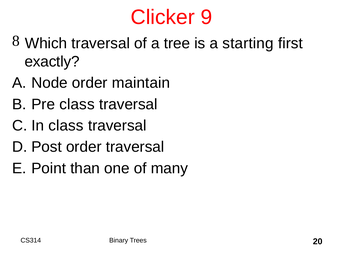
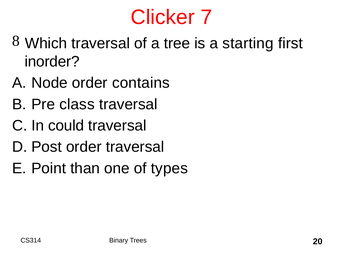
9: 9 -> 7
exactly: exactly -> inorder
maintain: maintain -> contains
In class: class -> could
many: many -> types
